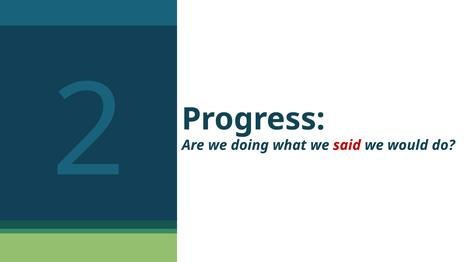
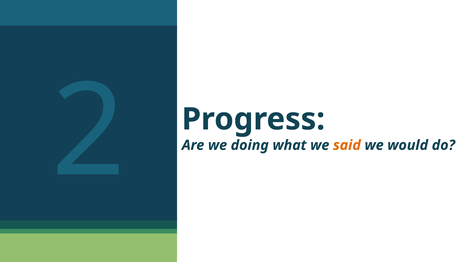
said colour: red -> orange
